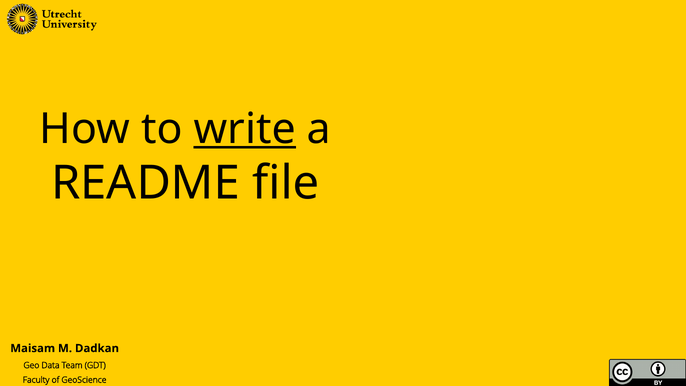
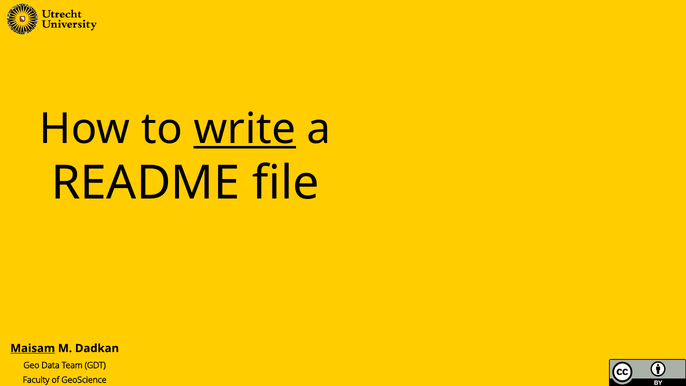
Maisam underline: none -> present
